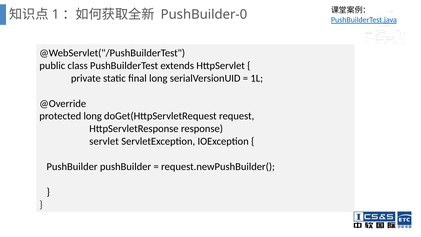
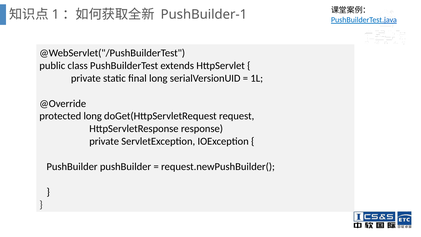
PushBuilder-0: PushBuilder-0 -> PushBuilder-1
servlet at (104, 141): servlet -> private
